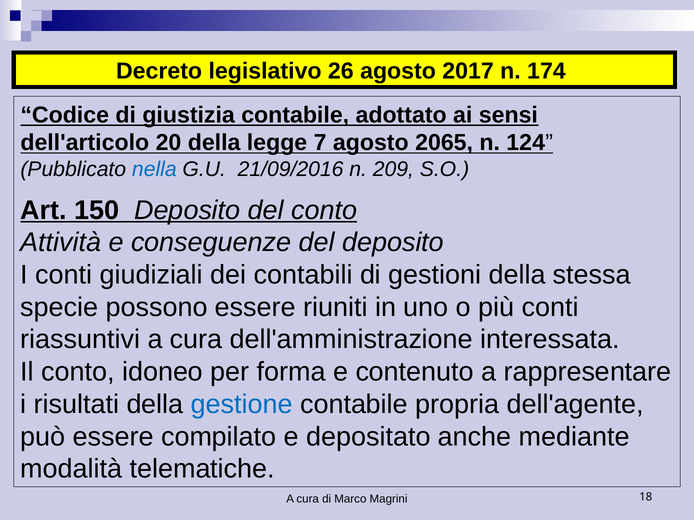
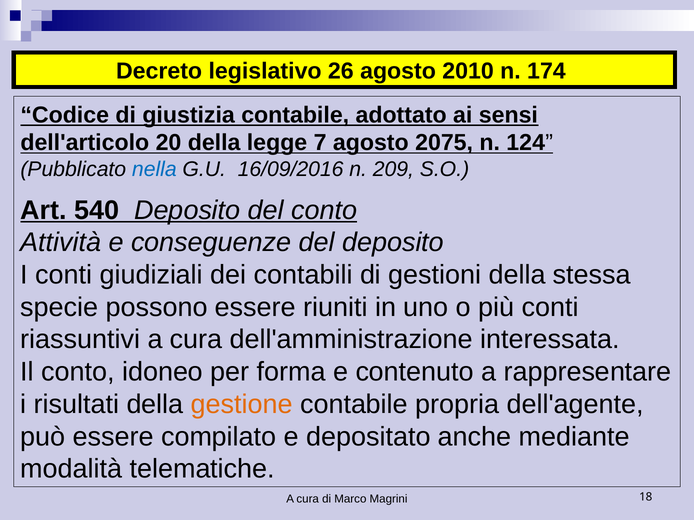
2017: 2017 -> 2010
2065: 2065 -> 2075
21/09/2016: 21/09/2016 -> 16/09/2016
150: 150 -> 540
gestione colour: blue -> orange
